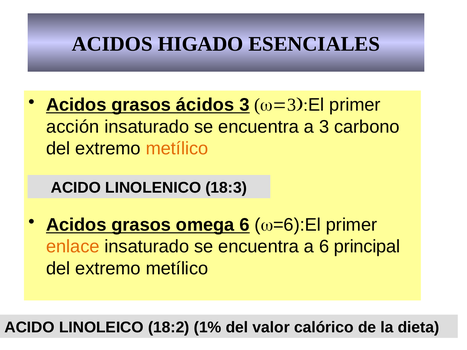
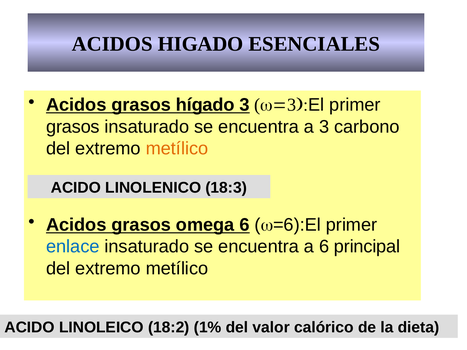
ácidos: ácidos -> hígado
acción at (73, 127): acción -> grasos
enlace colour: orange -> blue
